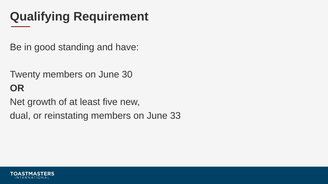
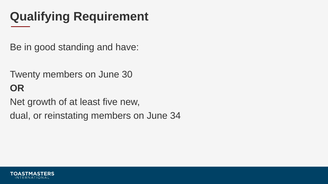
33: 33 -> 34
